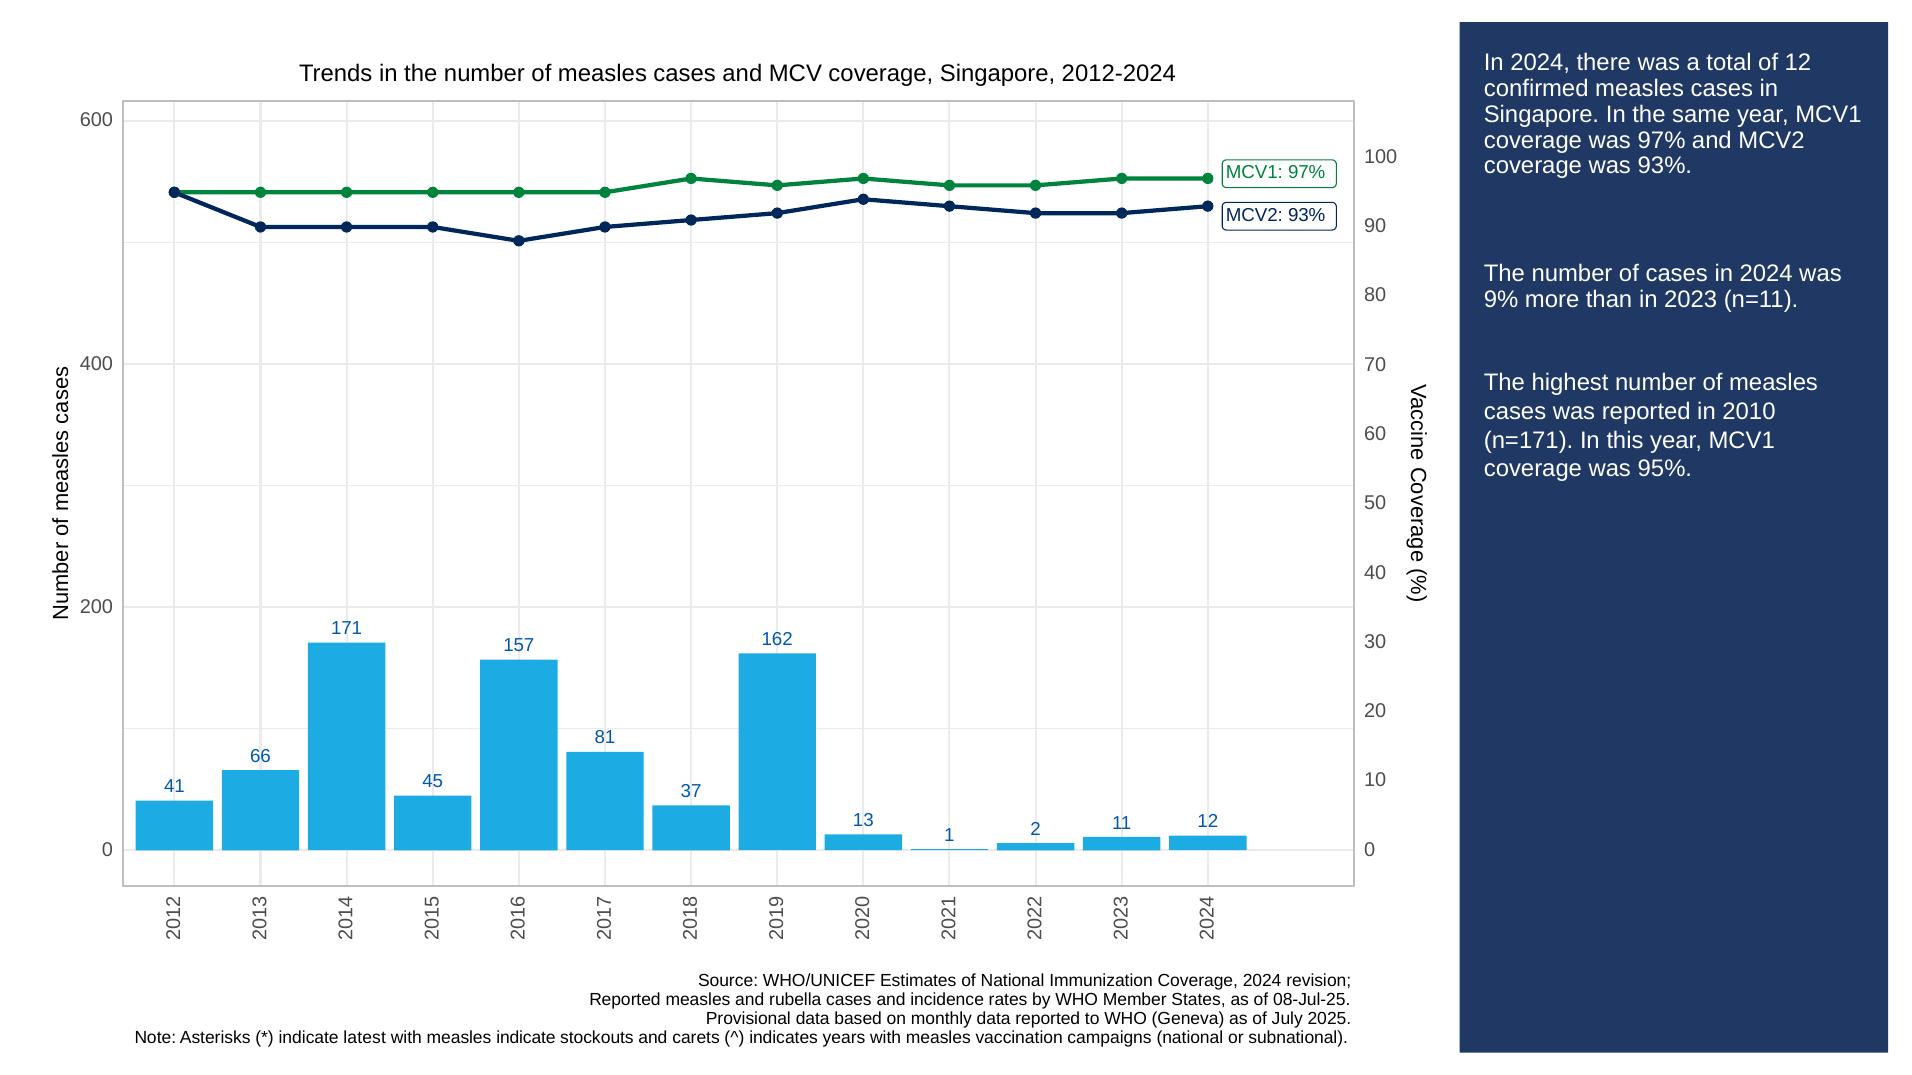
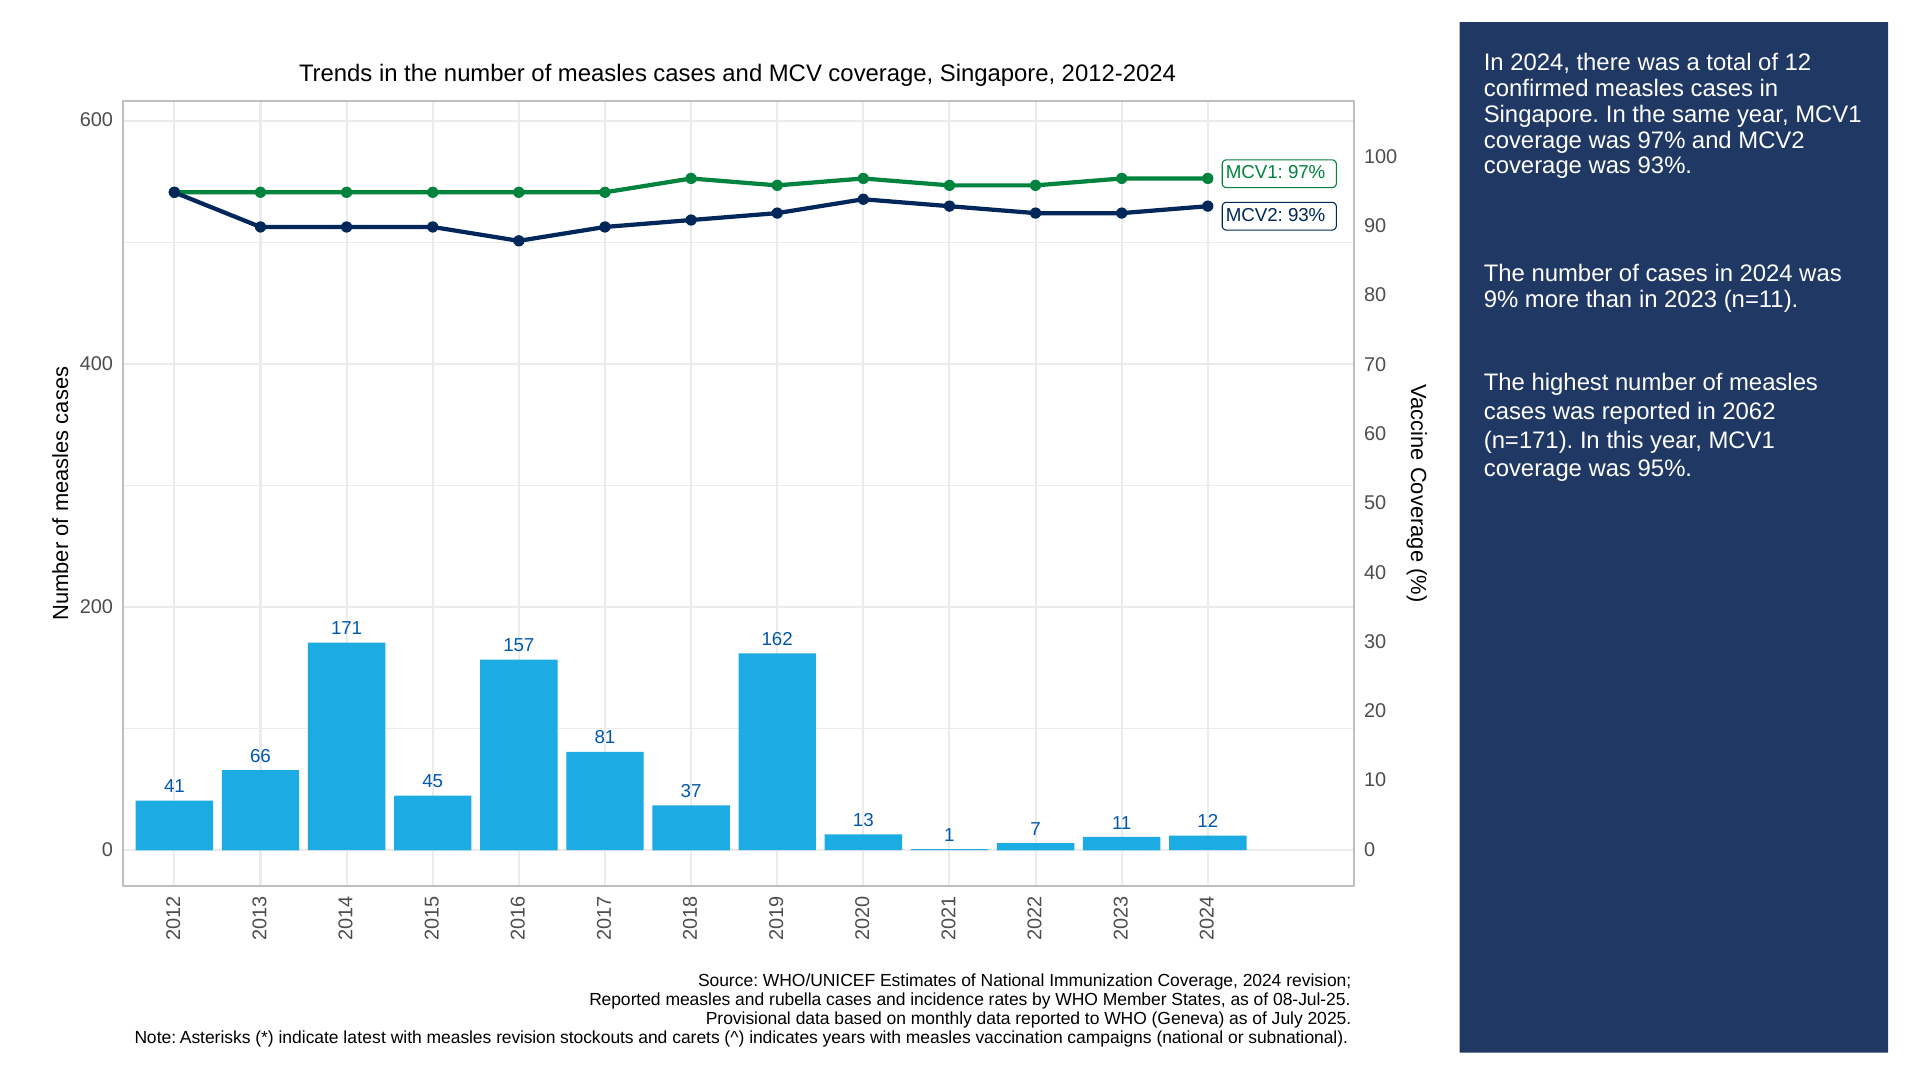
2010: 2010 -> 2062
2 at (1036, 829): 2 -> 7
measles indicate: indicate -> revision
